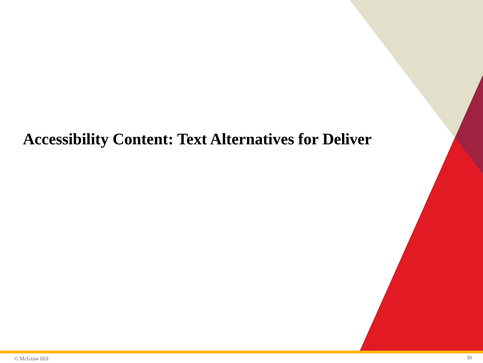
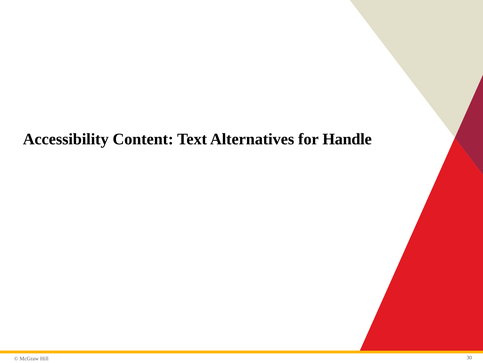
Deliver: Deliver -> Handle
